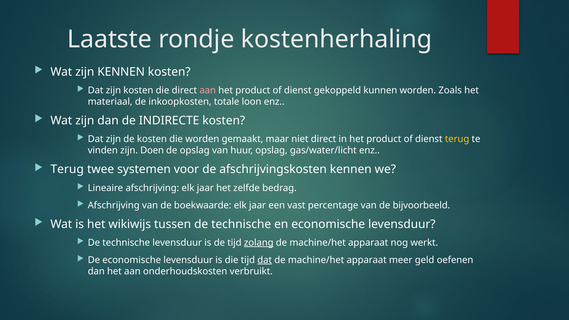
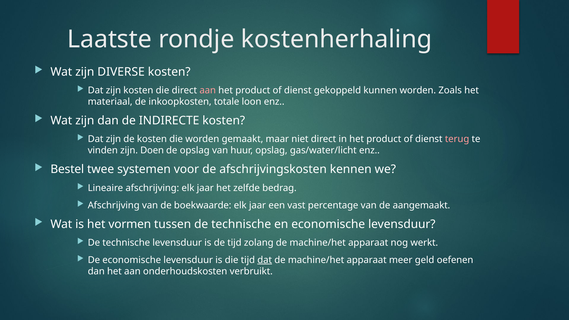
zijn KENNEN: KENNEN -> DIVERSE
terug at (457, 139) colour: yellow -> pink
Terug at (67, 169): Terug -> Bestel
bijvoorbeeld: bijvoorbeeld -> aangemaakt
wikiwijs: wikiwijs -> vormen
zolang underline: present -> none
